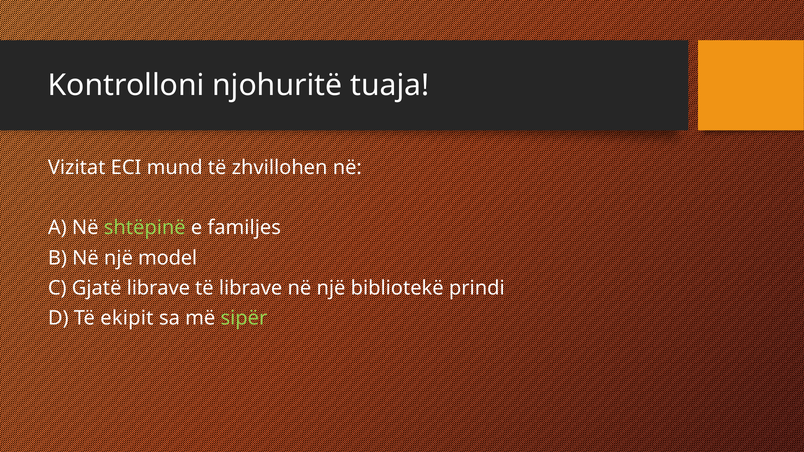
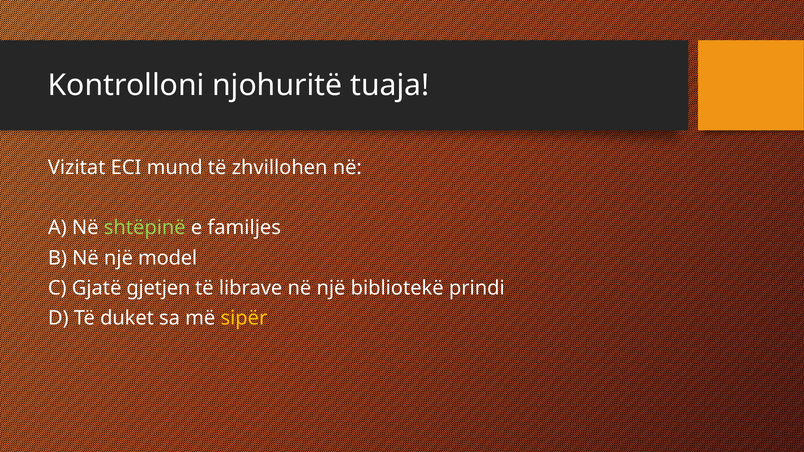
Gjatë librave: librave -> gjetjen
ekipit: ekipit -> duket
sipër colour: light green -> yellow
